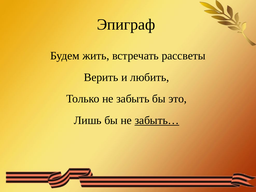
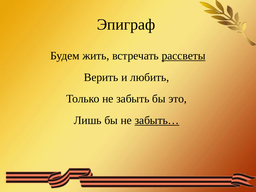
рассветы underline: none -> present
